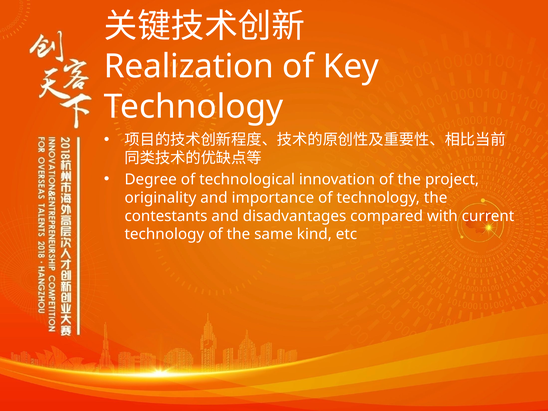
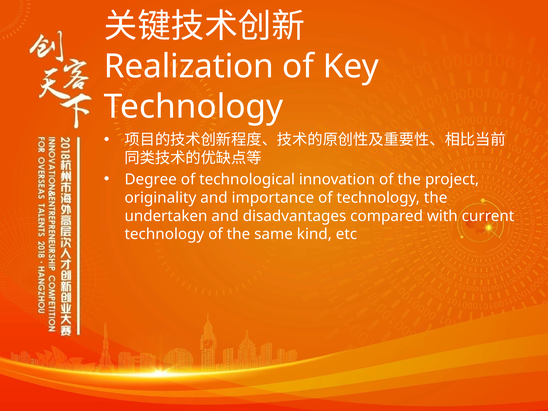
contestants: contestants -> undertaken
